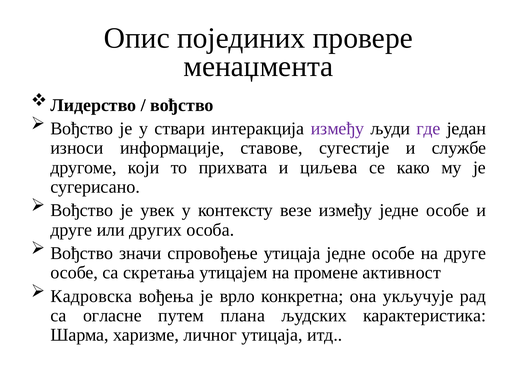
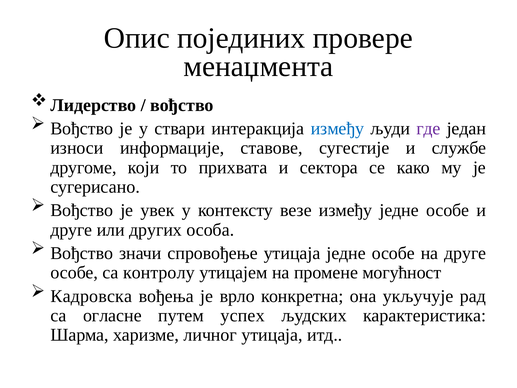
између at (337, 129) colour: purple -> blue
циљева: циљева -> сектора
скретања: скретања -> контролу
активност: активност -> могућност
плана: плана -> успех
